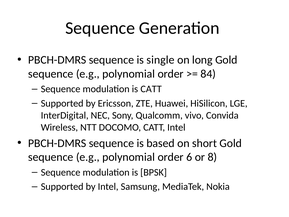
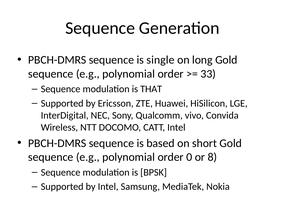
84: 84 -> 33
is CATT: CATT -> THAT
6: 6 -> 0
